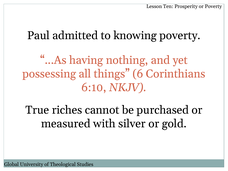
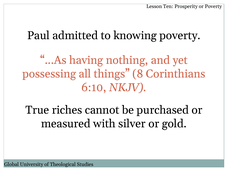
6: 6 -> 8
